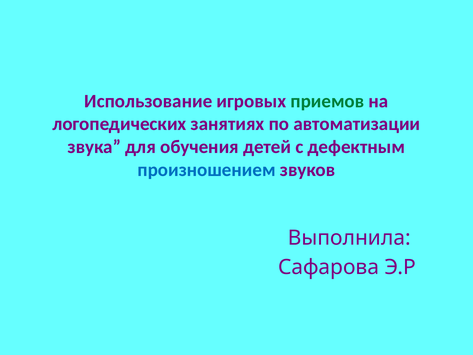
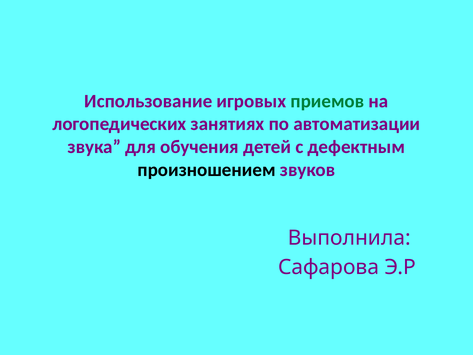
произношением colour: blue -> black
